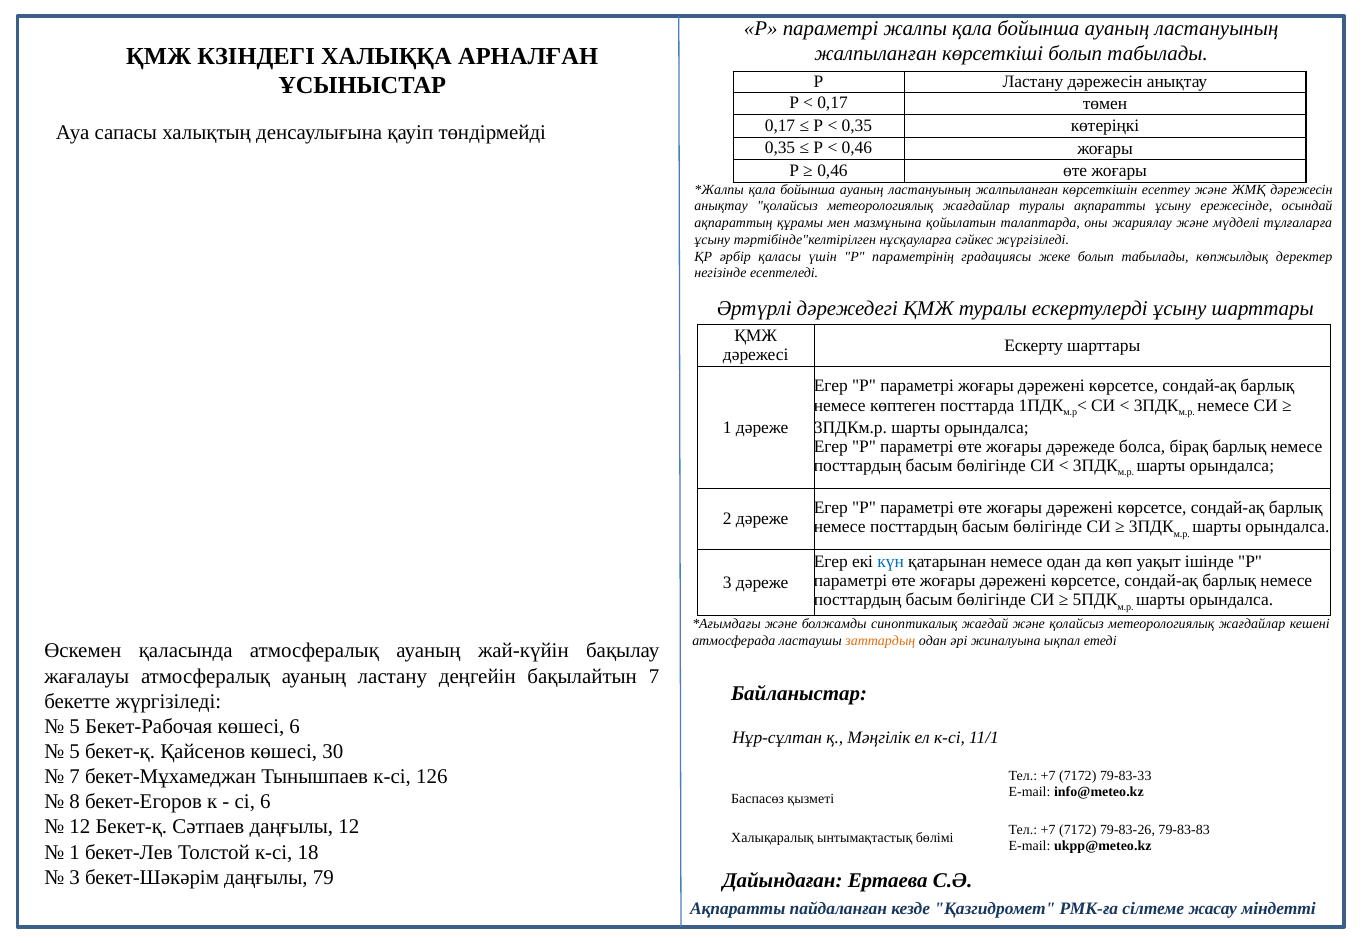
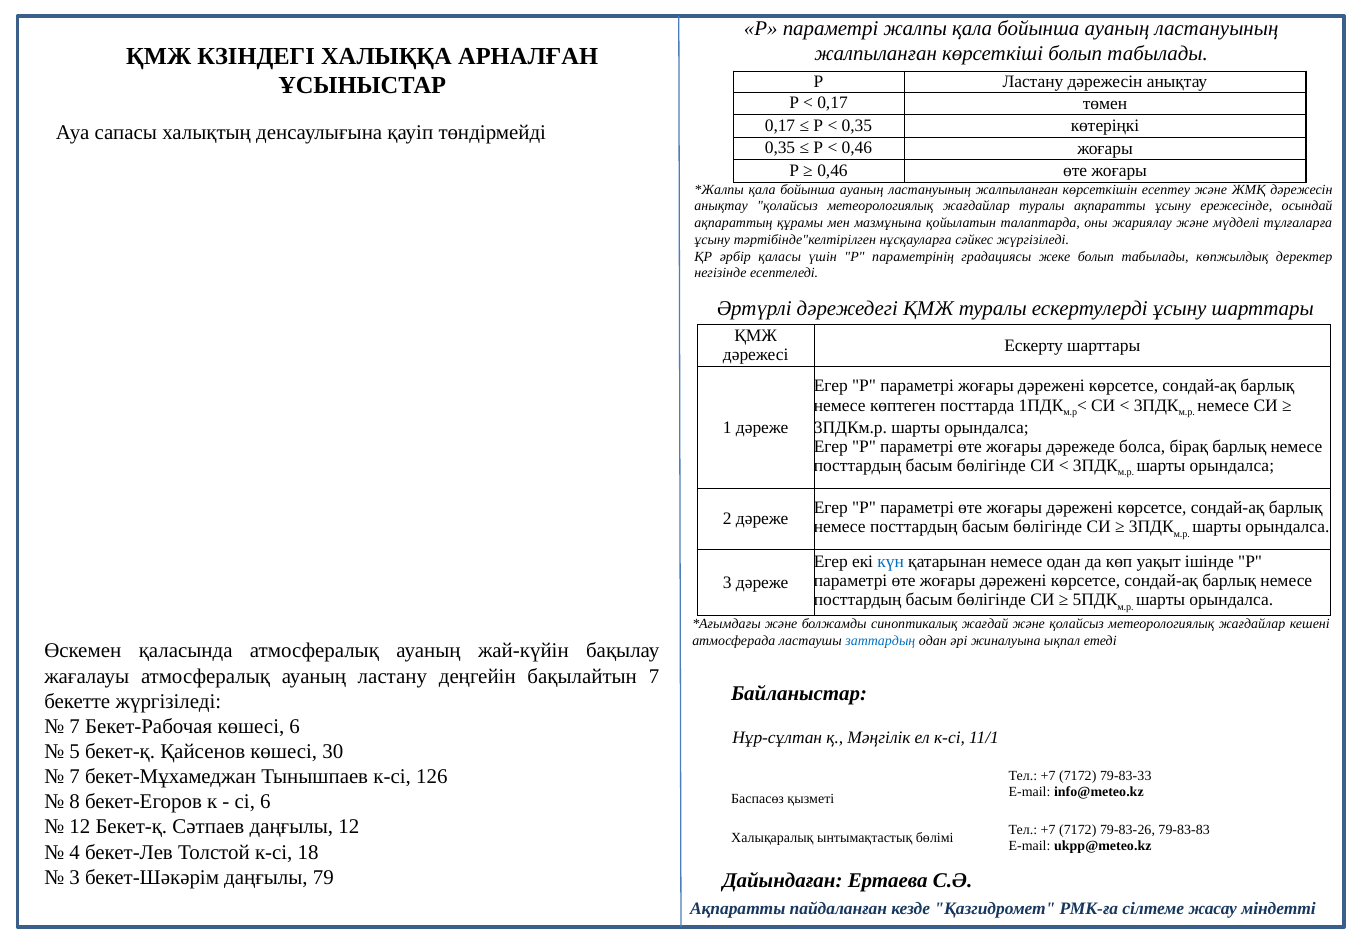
заттардың colour: orange -> blue
5 at (75, 726): 5 -> 7
1 at (75, 852): 1 -> 4
